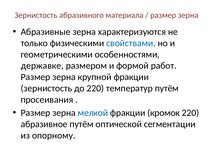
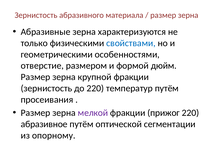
державке: державке -> отверстие
работ: работ -> дюйм
мелкой colour: blue -> purple
кромок: кромок -> прижог
